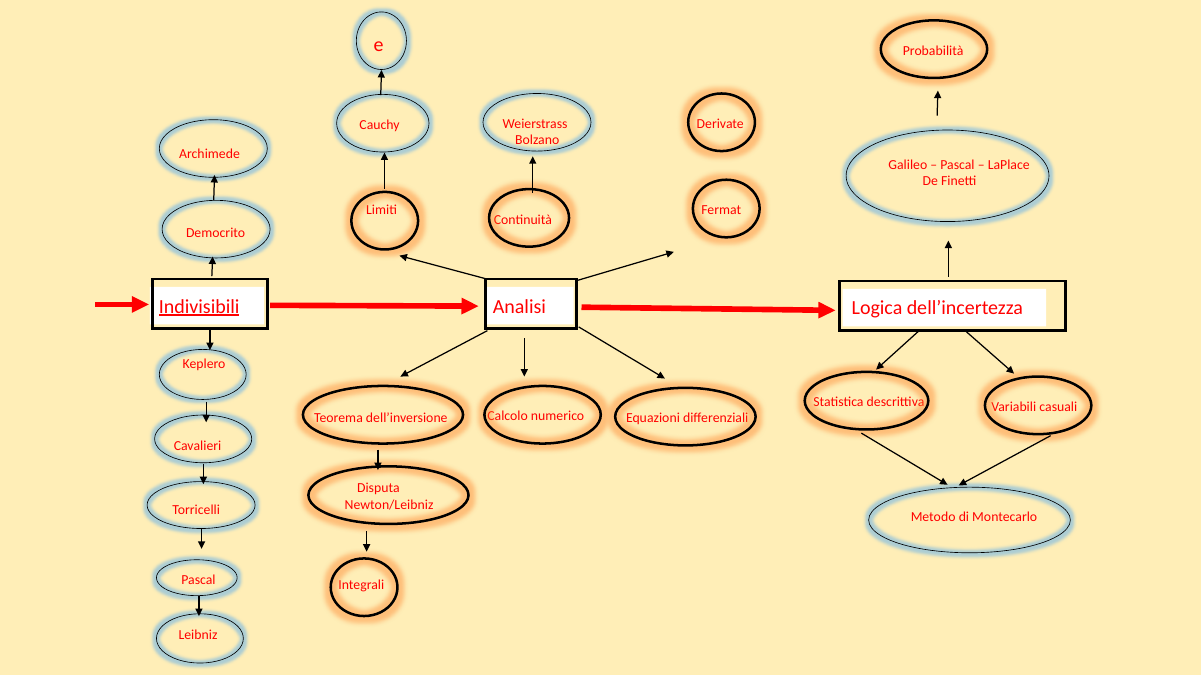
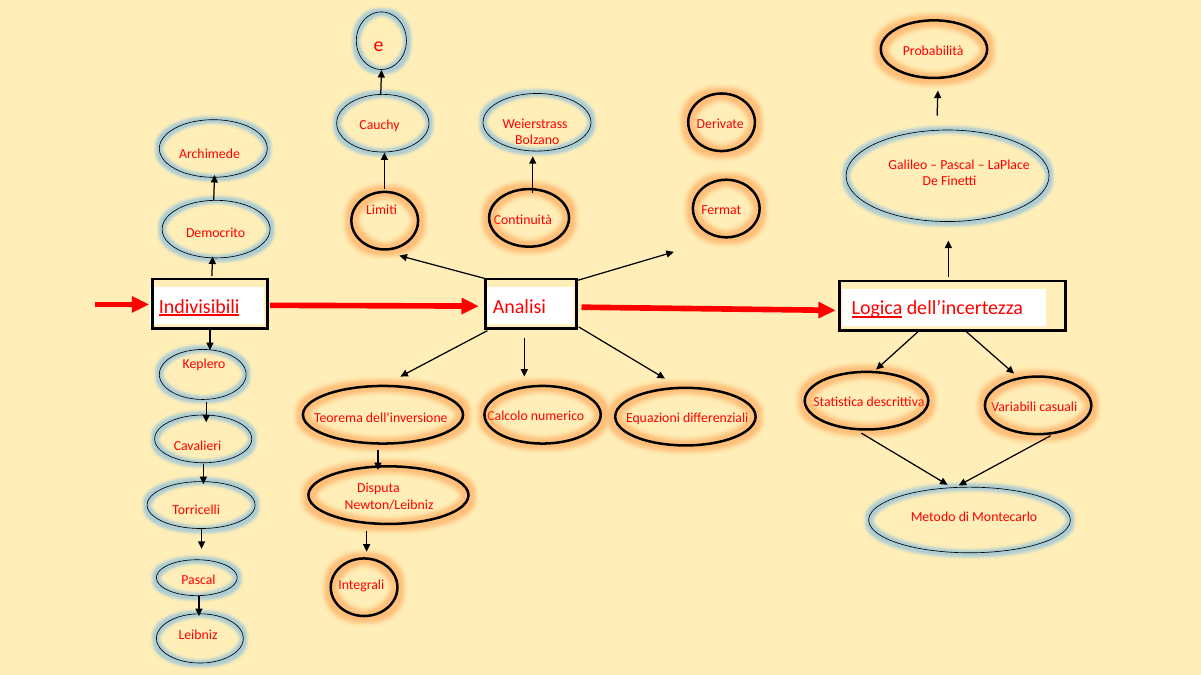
Logica underline: none -> present
